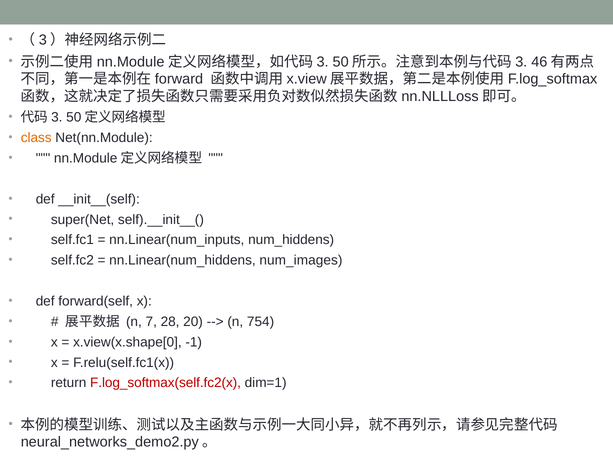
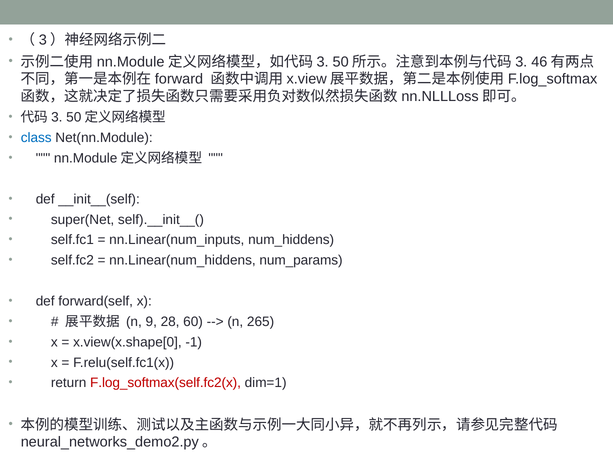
class colour: orange -> blue
num_images: num_images -> num_params
7: 7 -> 9
20: 20 -> 60
754: 754 -> 265
